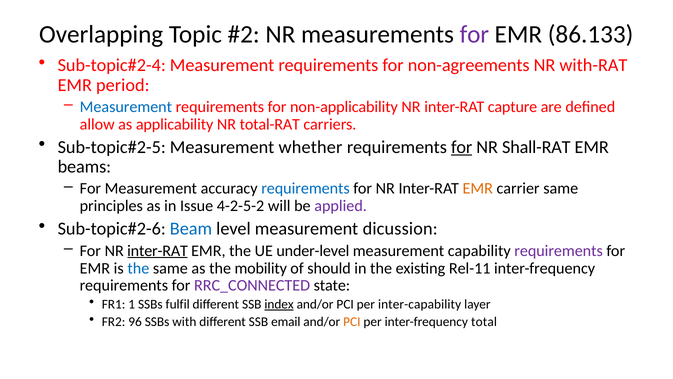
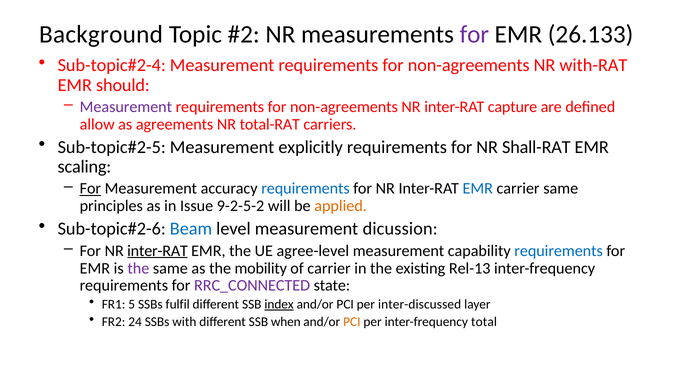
Overlapping: Overlapping -> Background
86.133: 86.133 -> 26.133
period: period -> should
Measurement at (126, 107) colour: blue -> purple
non-applicability at (344, 107): non-applicability -> non-agreements
applicability: applicability -> agreements
whether: whether -> explicitly
for at (462, 147) underline: present -> none
beams: beams -> scaling
For at (90, 188) underline: none -> present
EMR at (478, 188) colour: orange -> blue
4-2-5-2: 4-2-5-2 -> 9-2-5-2
applied colour: purple -> orange
under-level: under-level -> agree-level
requirements at (559, 250) colour: purple -> blue
the at (138, 268) colour: blue -> purple
of should: should -> carrier
Rel-11: Rel-11 -> Rel-13
1: 1 -> 5
inter-capability: inter-capability -> inter-discussed
96: 96 -> 24
email: email -> when
